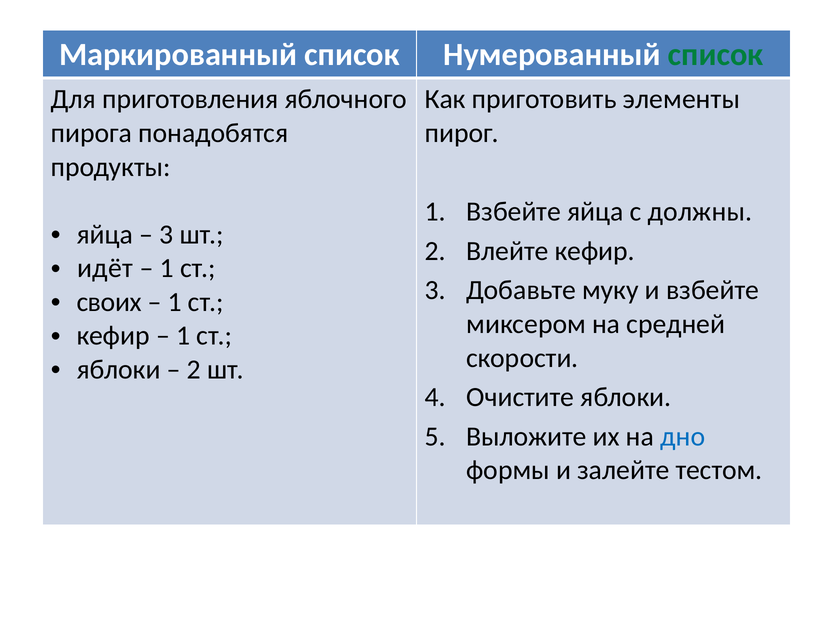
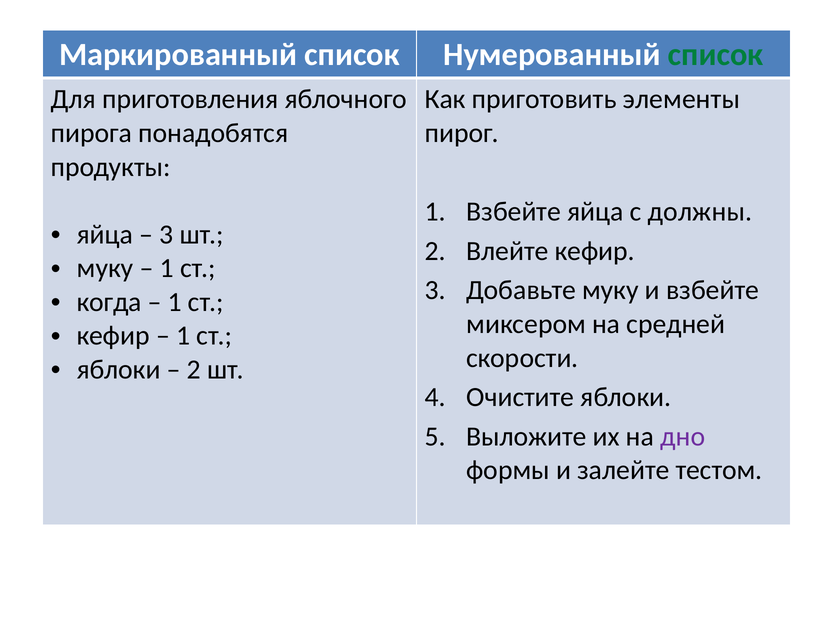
идёт at (105, 268): идёт -> муку
своих: своих -> когда
дно colour: blue -> purple
